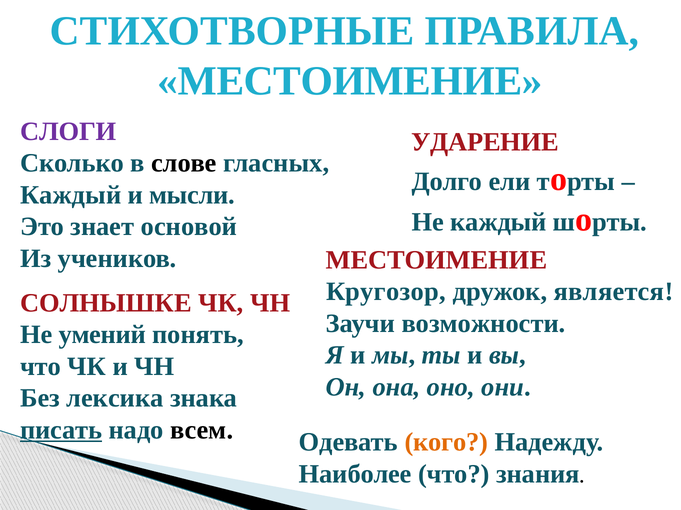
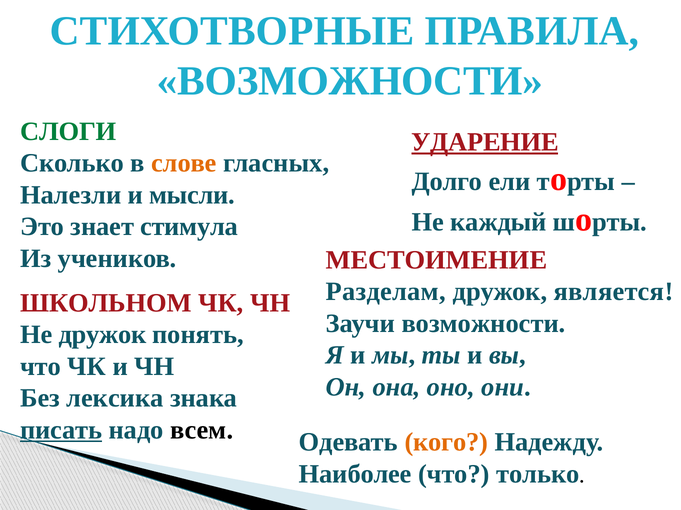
МЕСТОИМЕНИЕ at (350, 81): МЕСТОИМЕНИЕ -> ВОЗМОЖНОСТИ
СЛОГИ colour: purple -> green
УДАРЕНИЕ underline: none -> present
слове colour: black -> orange
Каждый at (71, 195): Каждый -> Налезли
основой: основой -> стимула
Кругозор: Кругозор -> Разделам
СОЛНЫШКЕ: СОЛНЫШКЕ -> ШКОЛЬНОМ
Не умений: умений -> дружок
знания: знания -> только
